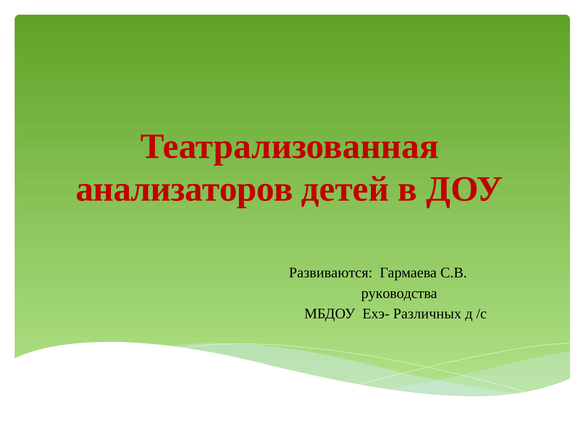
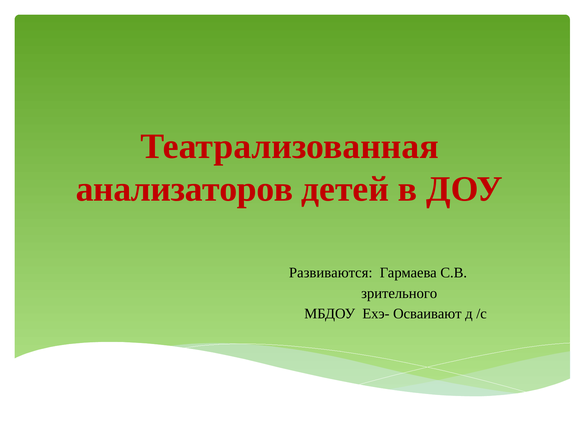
руководства: руководства -> зрительного
Различных: Различных -> Осваивают
